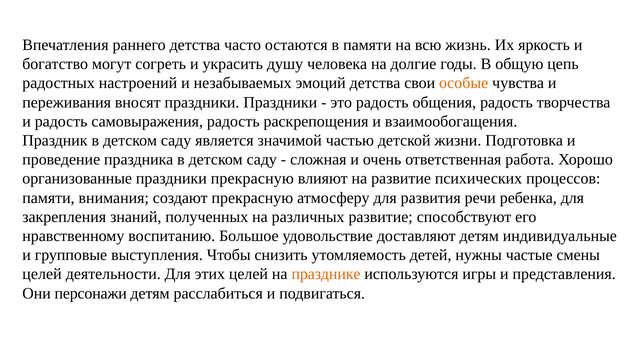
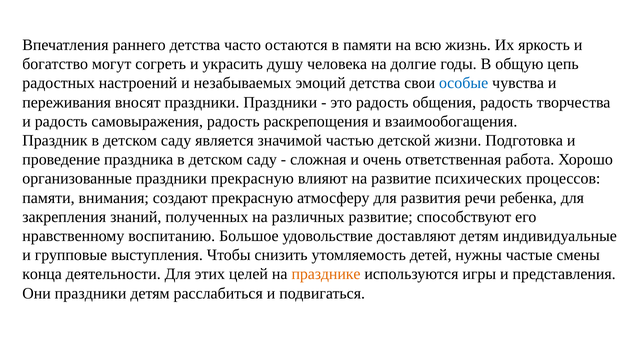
особые colour: orange -> blue
целей at (42, 274): целей -> конца
Они персонажи: персонажи -> праздники
